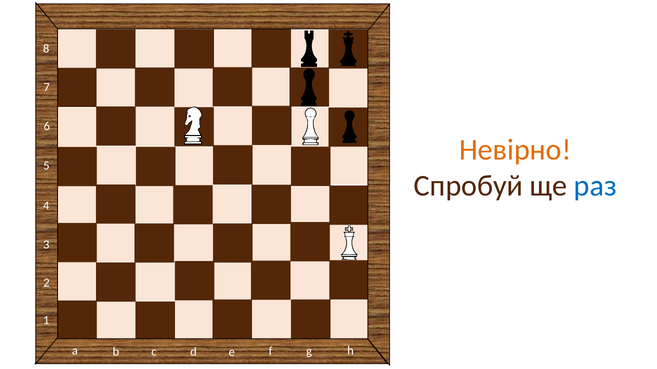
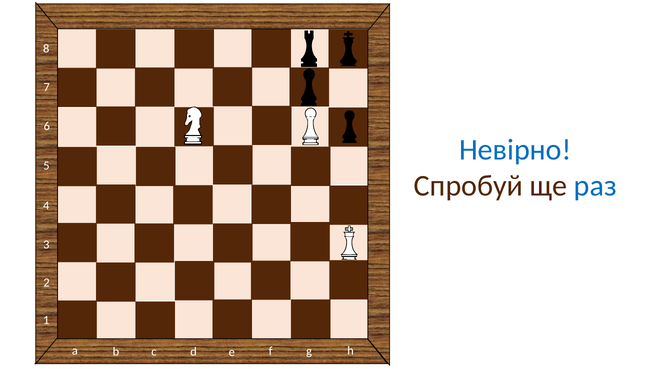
Невірно colour: orange -> blue
